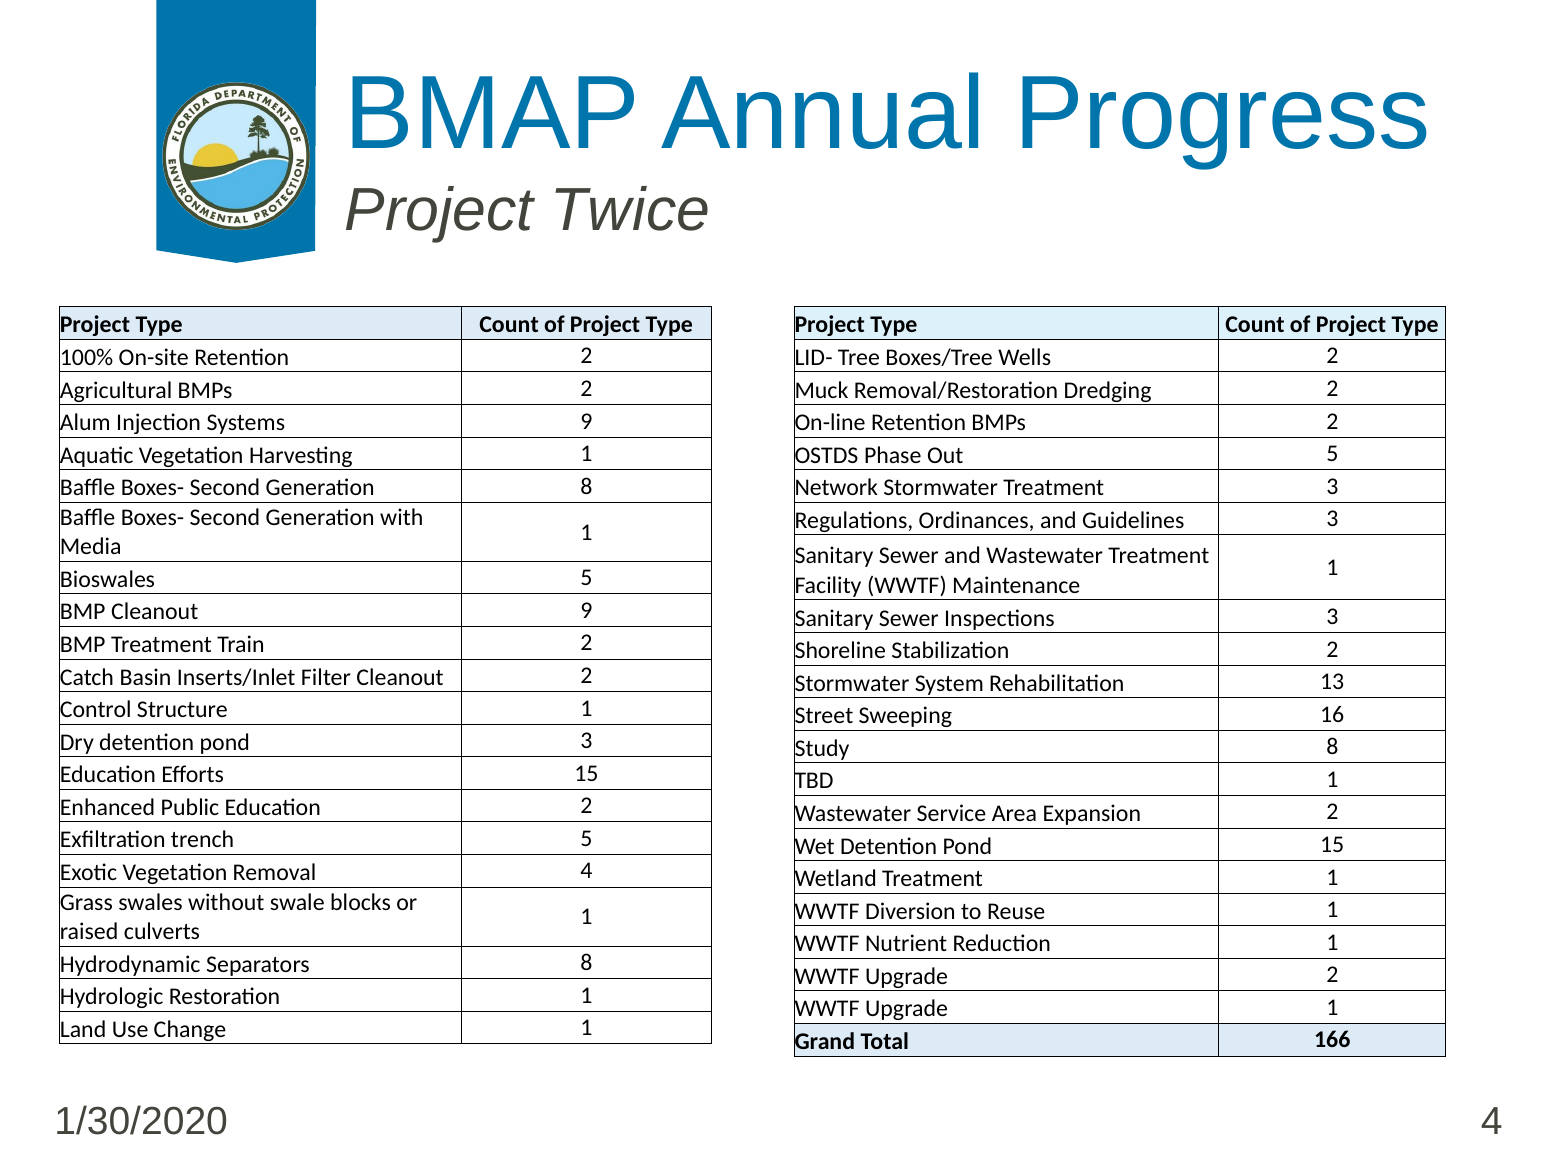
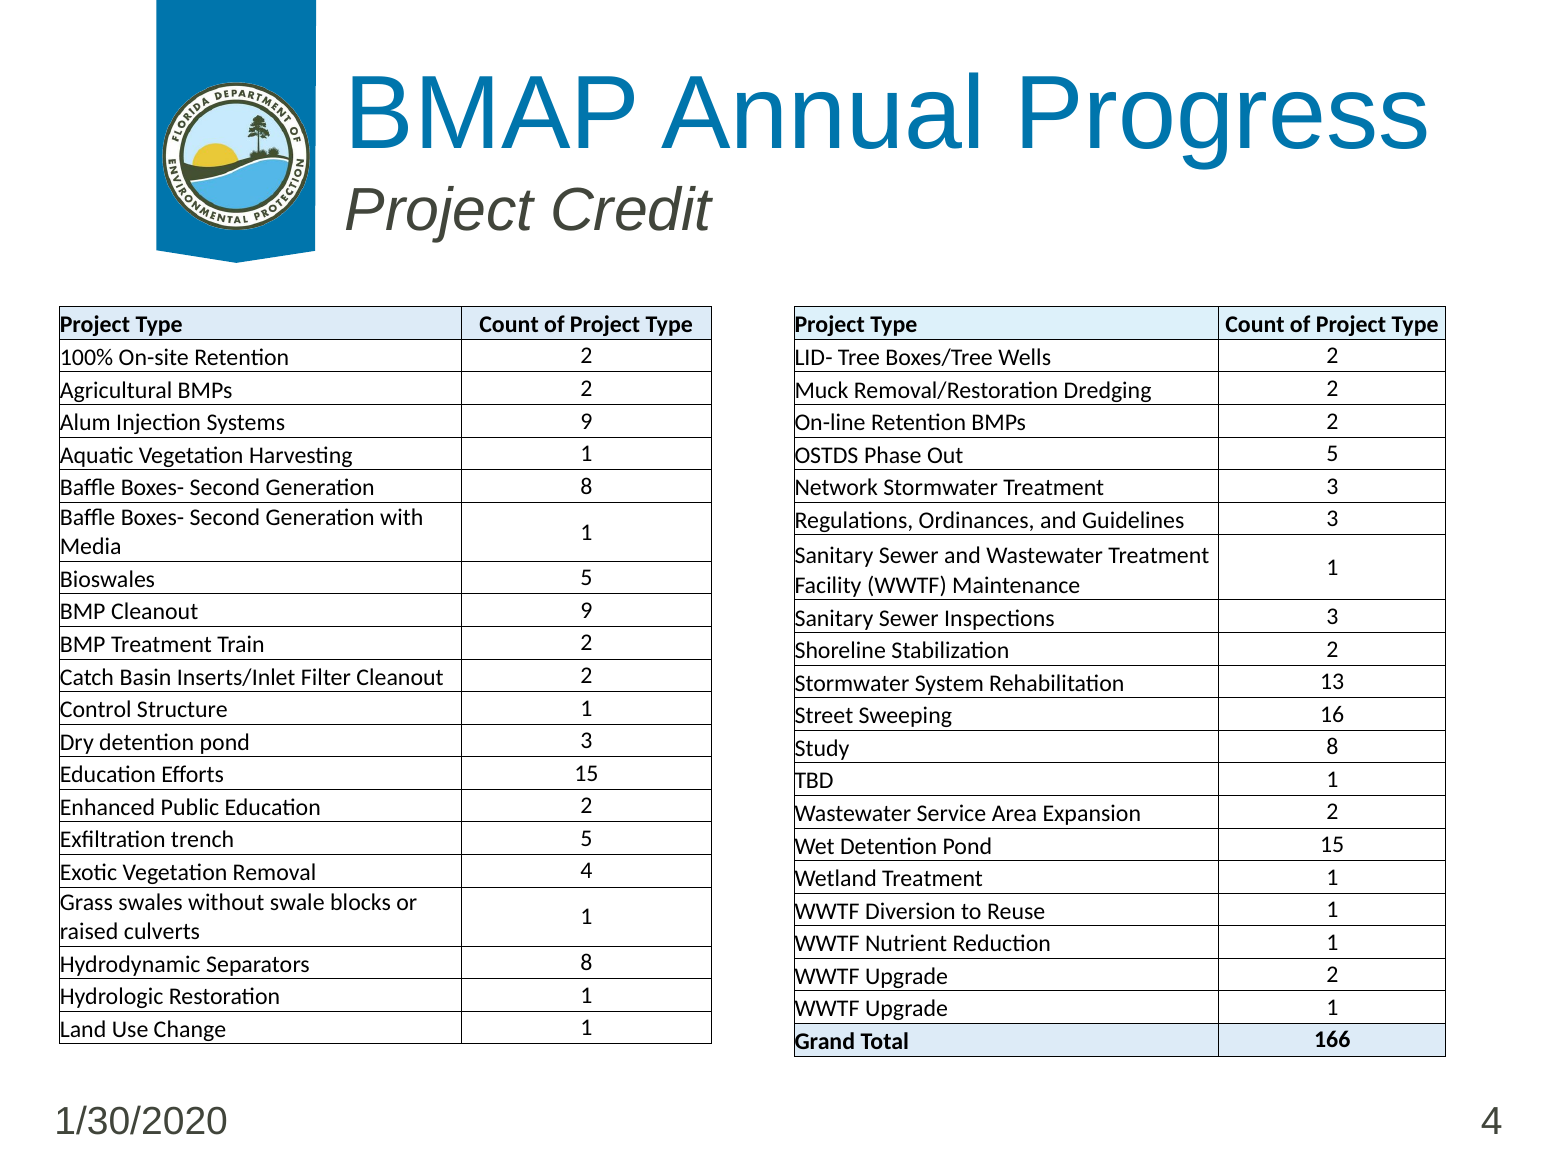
Twice: Twice -> Credit
